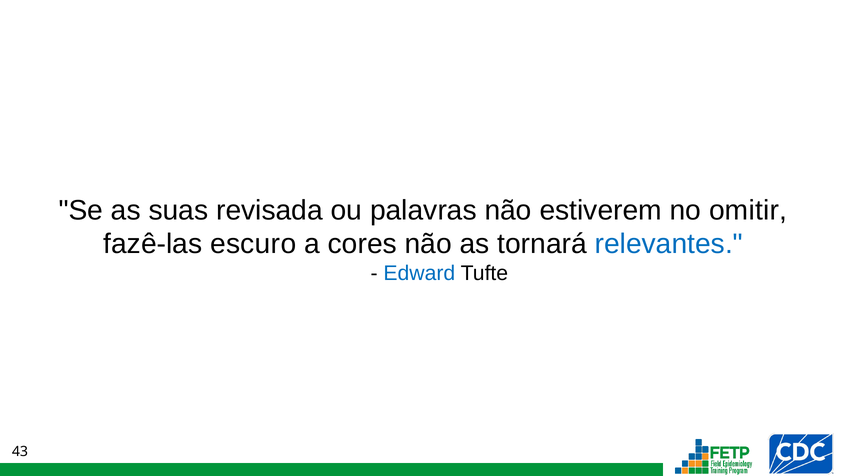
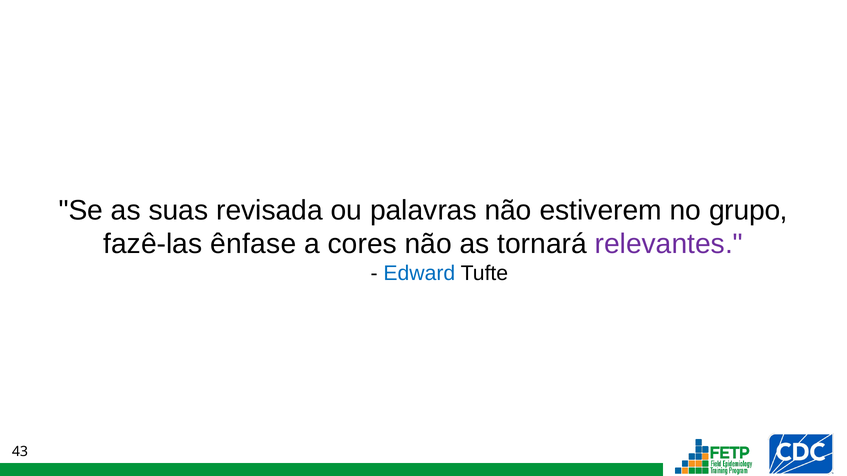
omitir: omitir -> grupo
escuro: escuro -> ênfase
relevantes colour: blue -> purple
